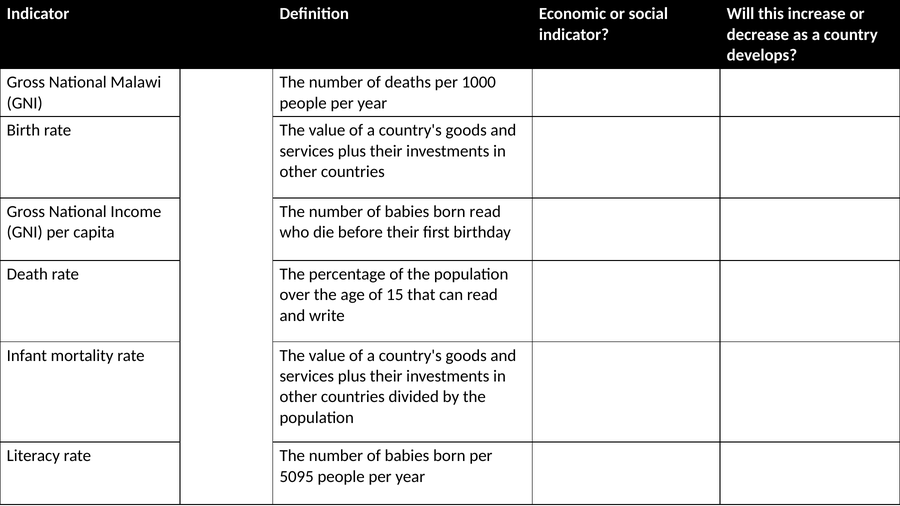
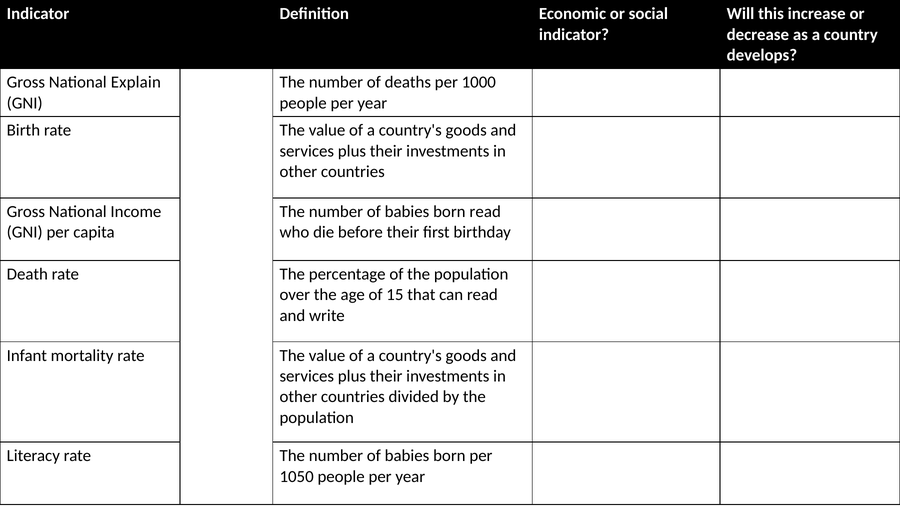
Malawi: Malawi -> Explain
5095: 5095 -> 1050
